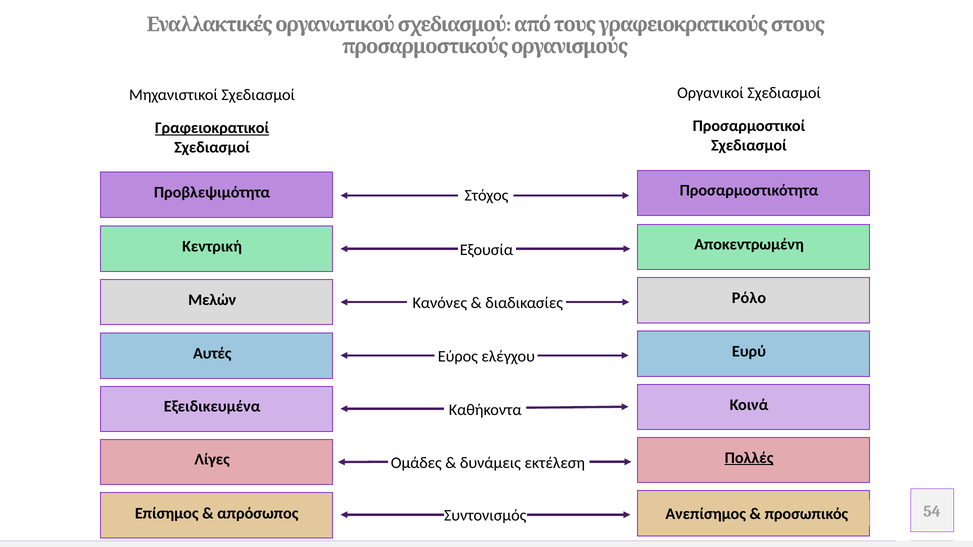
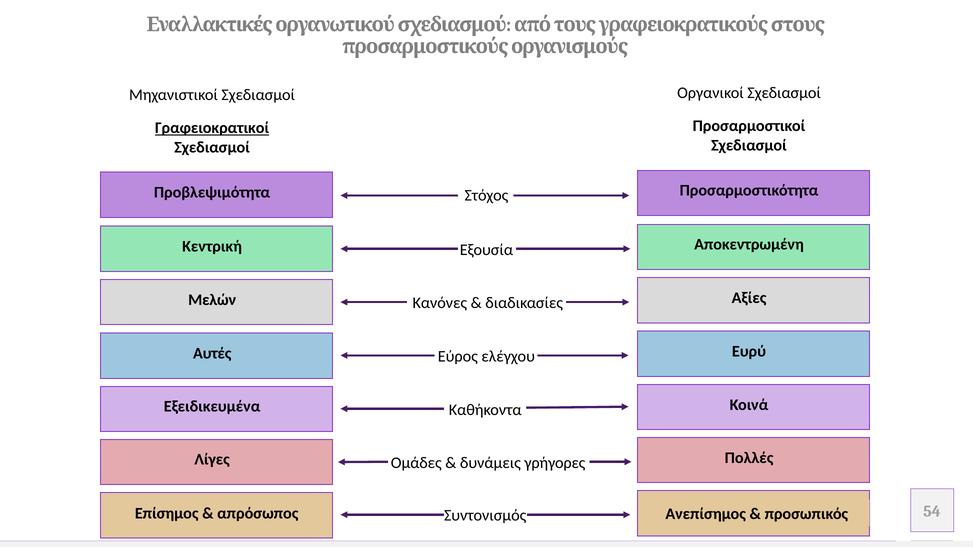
Ρόλο: Ρόλο -> Αξίες
Πολλές underline: present -> none
εκτέλεση: εκτέλεση -> γρήγορες
